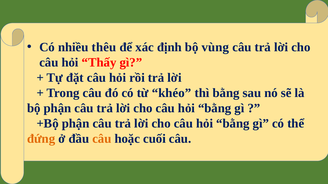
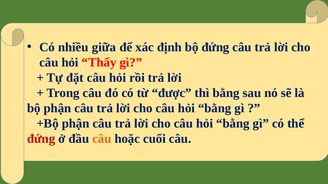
thêu: thêu -> giữa
bộ vùng: vùng -> đứng
khéo: khéo -> được
đứng at (41, 139) colour: orange -> red
